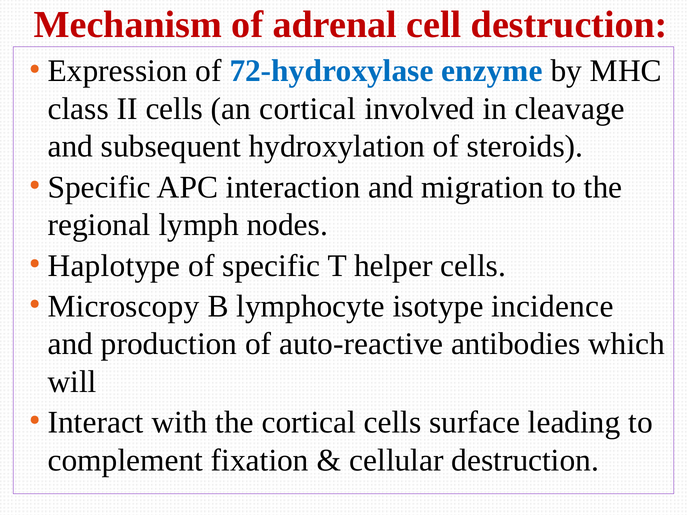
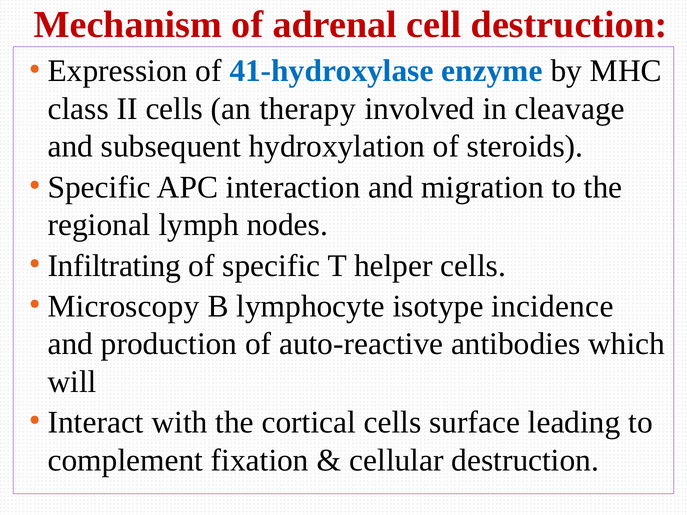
72-hydroxylase: 72-hydroxylase -> 41-hydroxylase
an cortical: cortical -> therapy
Haplotype: Haplotype -> Infiltrating
